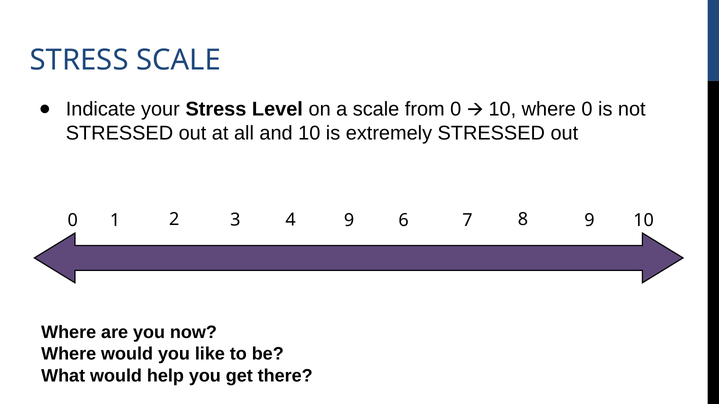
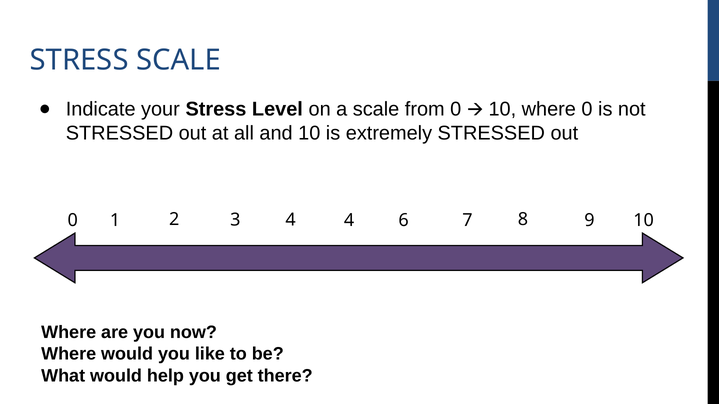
3 9: 9 -> 4
